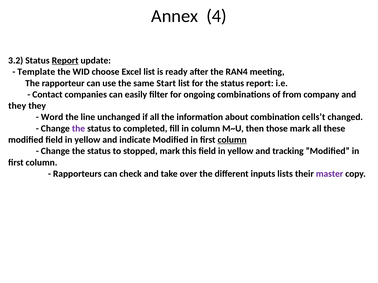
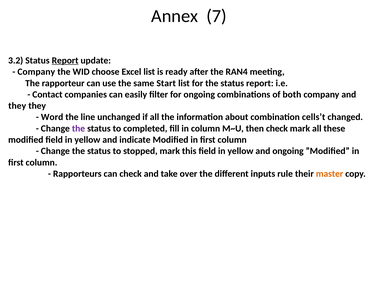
4: 4 -> 7
Template at (36, 72): Template -> Company
from: from -> both
then those: those -> check
column at (232, 140) underline: present -> none
and tracking: tracking -> ongoing
lists: lists -> rule
master colour: purple -> orange
